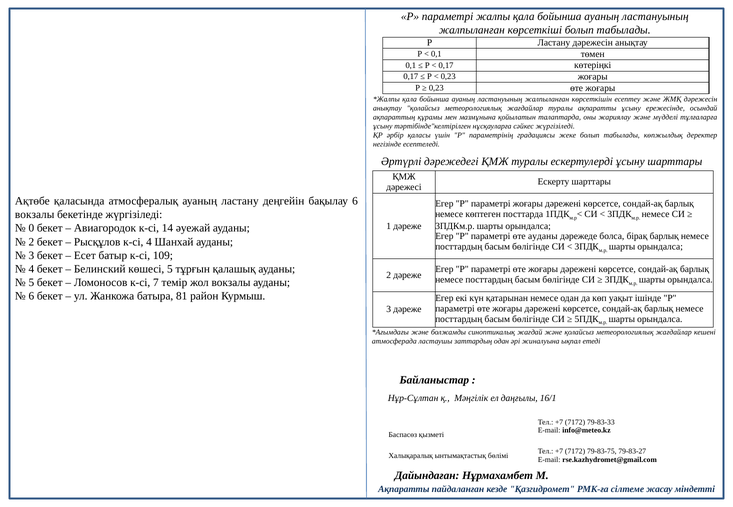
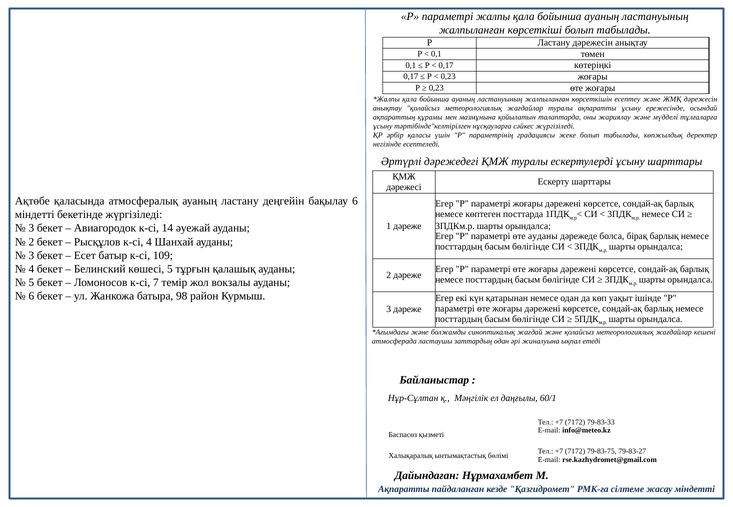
вокзалы at (35, 215): вокзалы -> міндетті
0 at (31, 228): 0 -> 3
81: 81 -> 98
16/1: 16/1 -> 60/1
